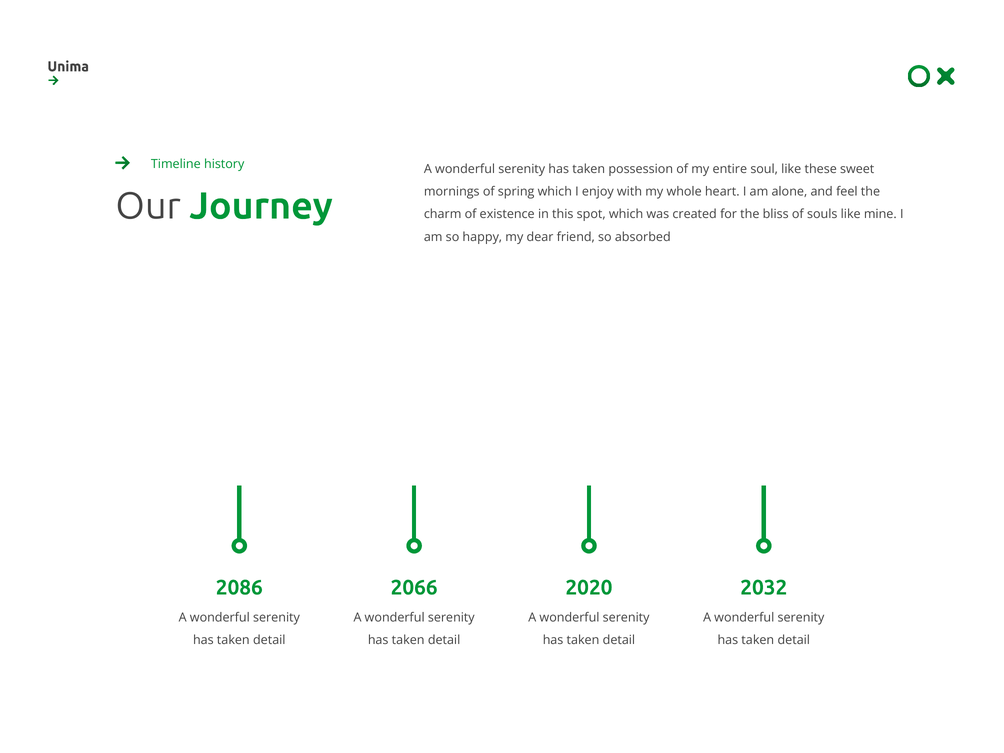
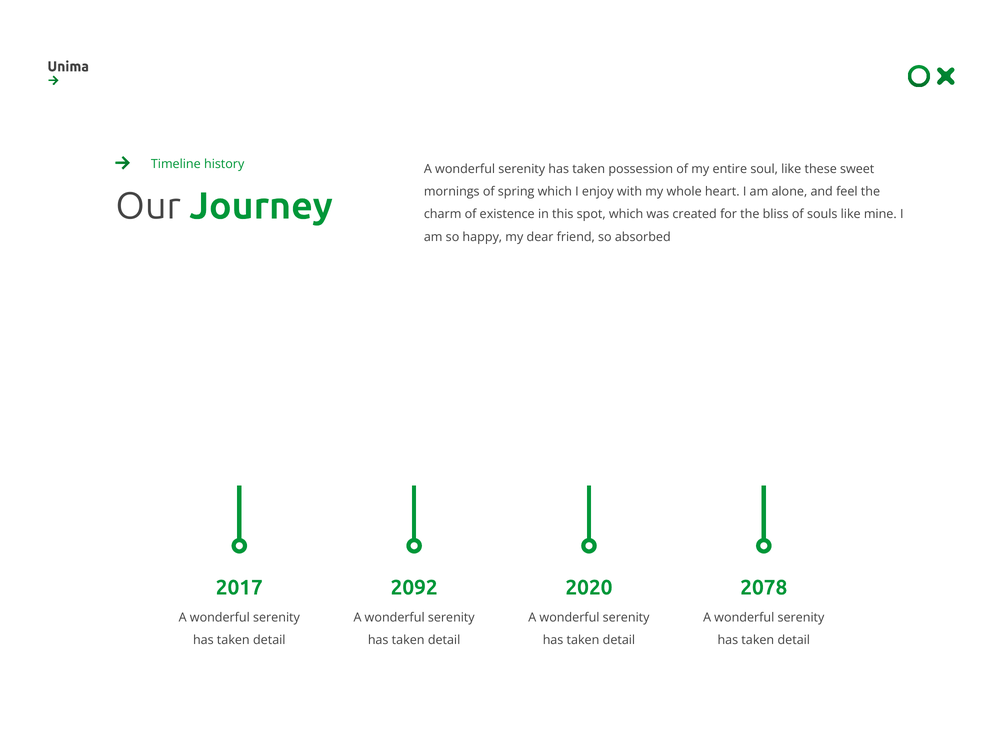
2086: 2086 -> 2017
2066: 2066 -> 2092
2032: 2032 -> 2078
